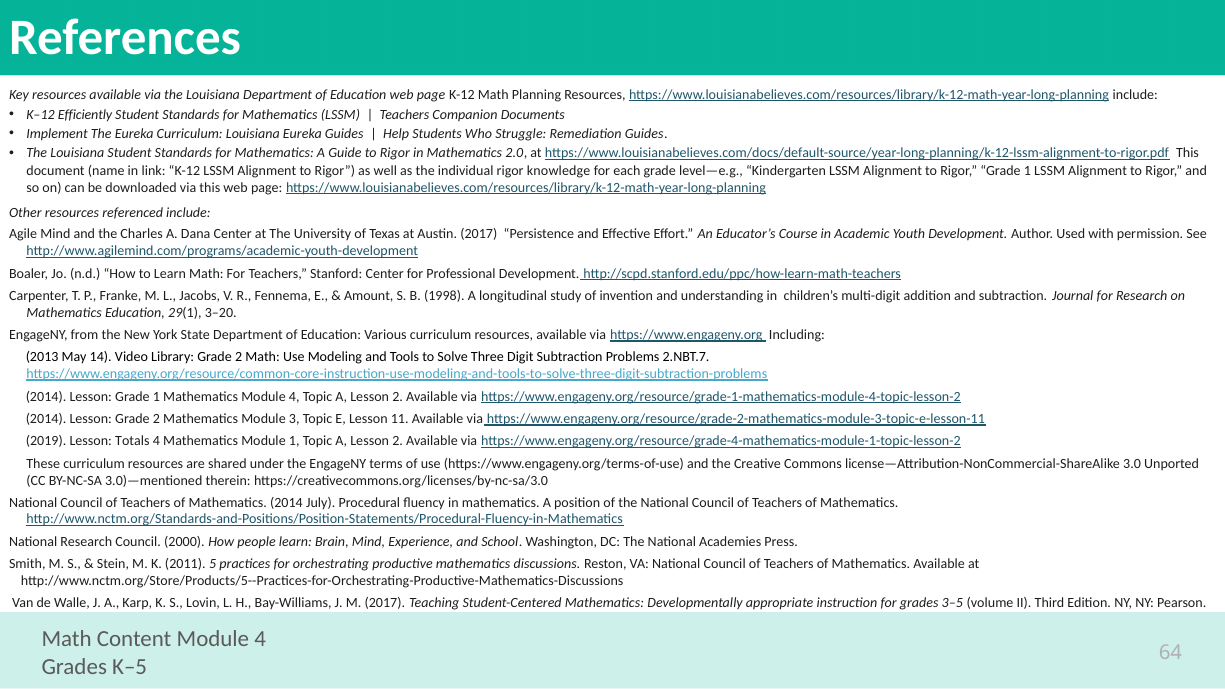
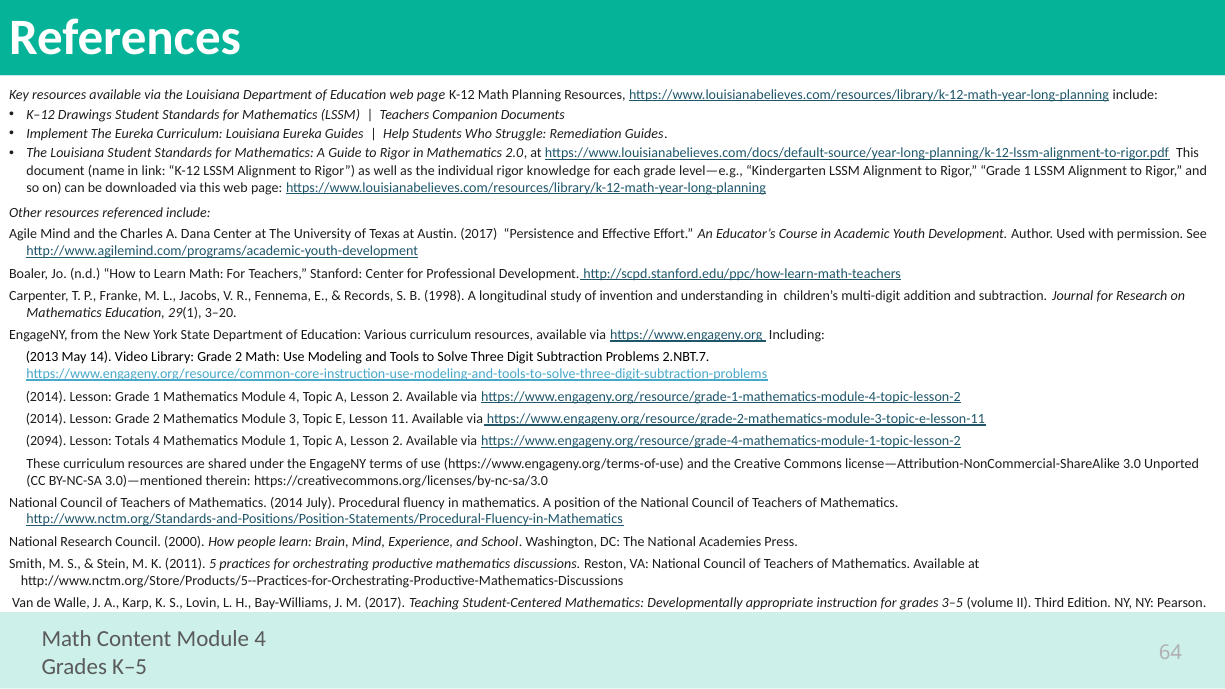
Efficiently: Efficiently -> Drawings
Amount: Amount -> Records
2019: 2019 -> 2094
